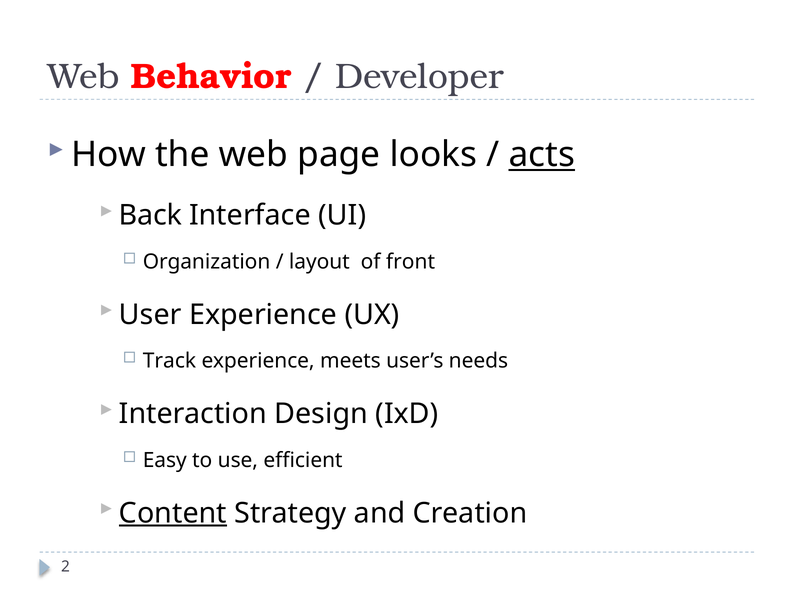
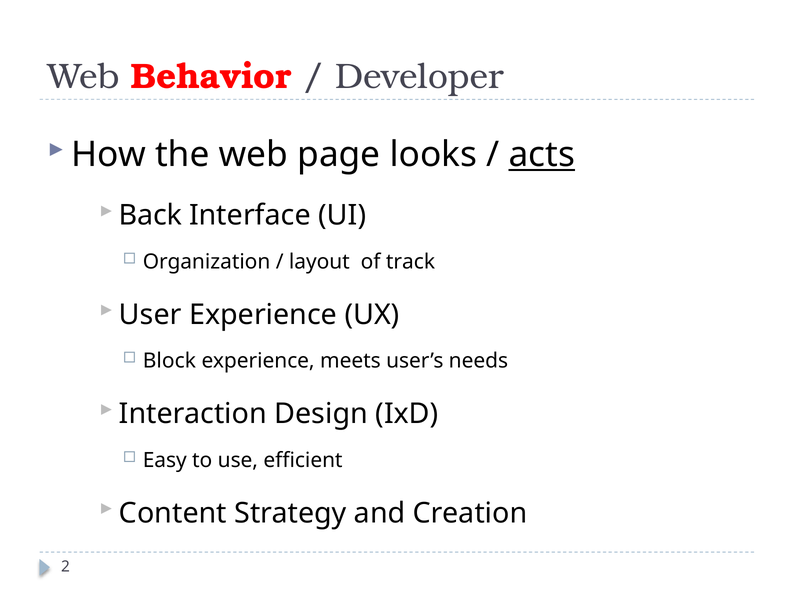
front: front -> track
Track: Track -> Block
Content underline: present -> none
